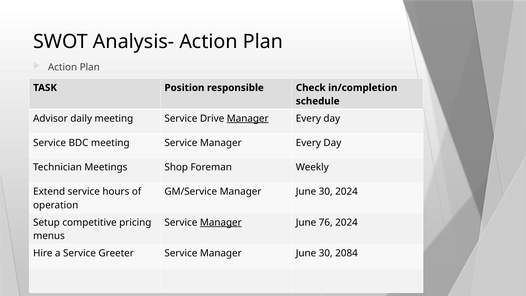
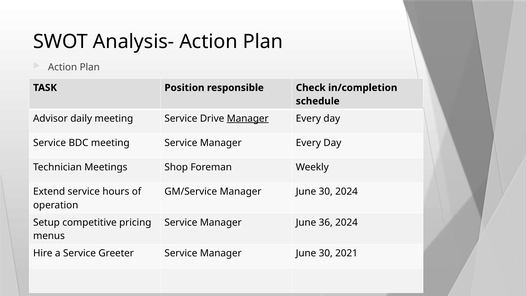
Manager at (221, 222) underline: present -> none
76: 76 -> 36
2084: 2084 -> 2021
